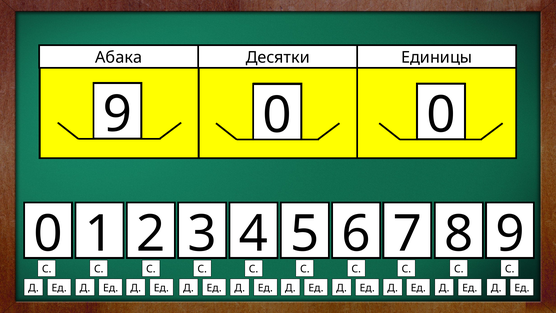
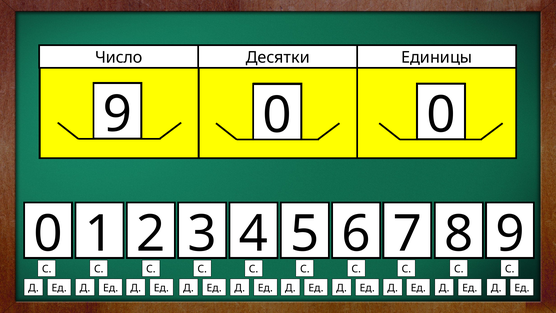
Абака: Абака -> Число
